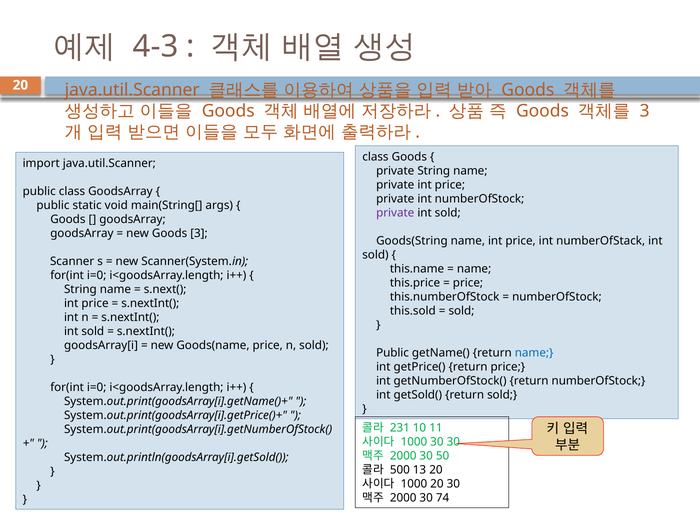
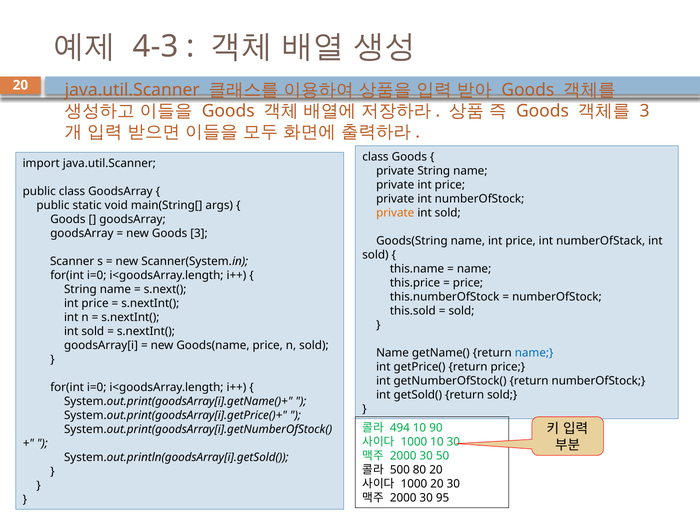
private at (395, 213) colour: purple -> orange
Public at (393, 353): Public -> Name
231: 231 -> 494
11: 11 -> 90
1000 30: 30 -> 10
13: 13 -> 80
74: 74 -> 95
